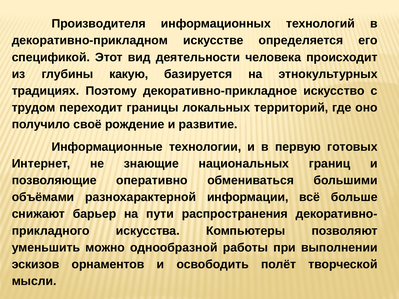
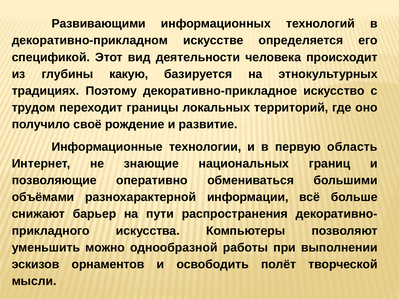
Производителя: Производителя -> Развивающими
готовых: готовых -> область
